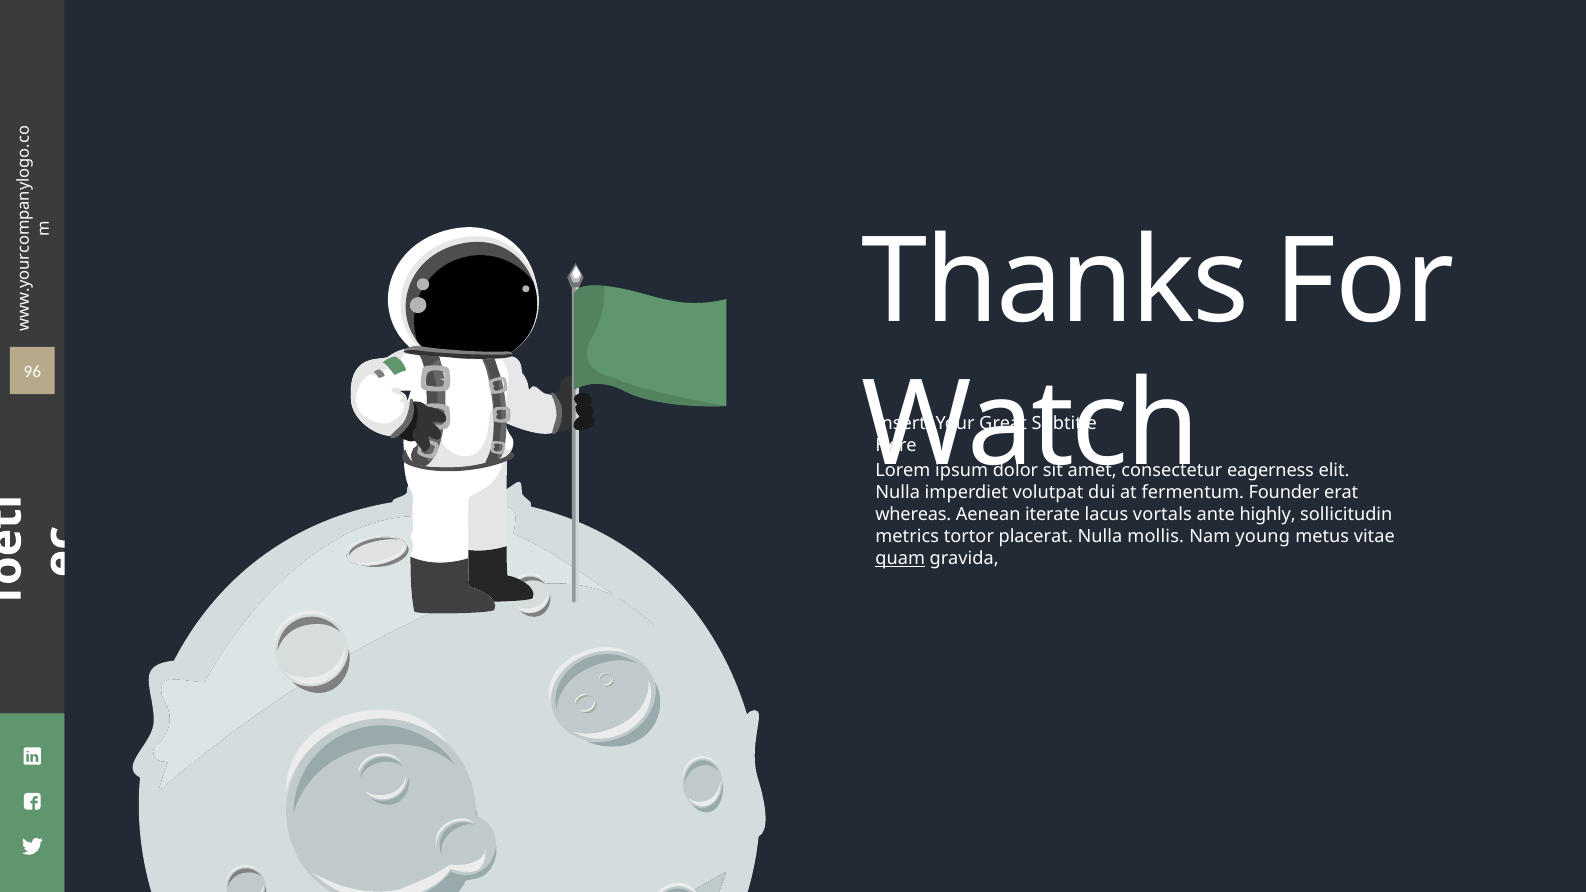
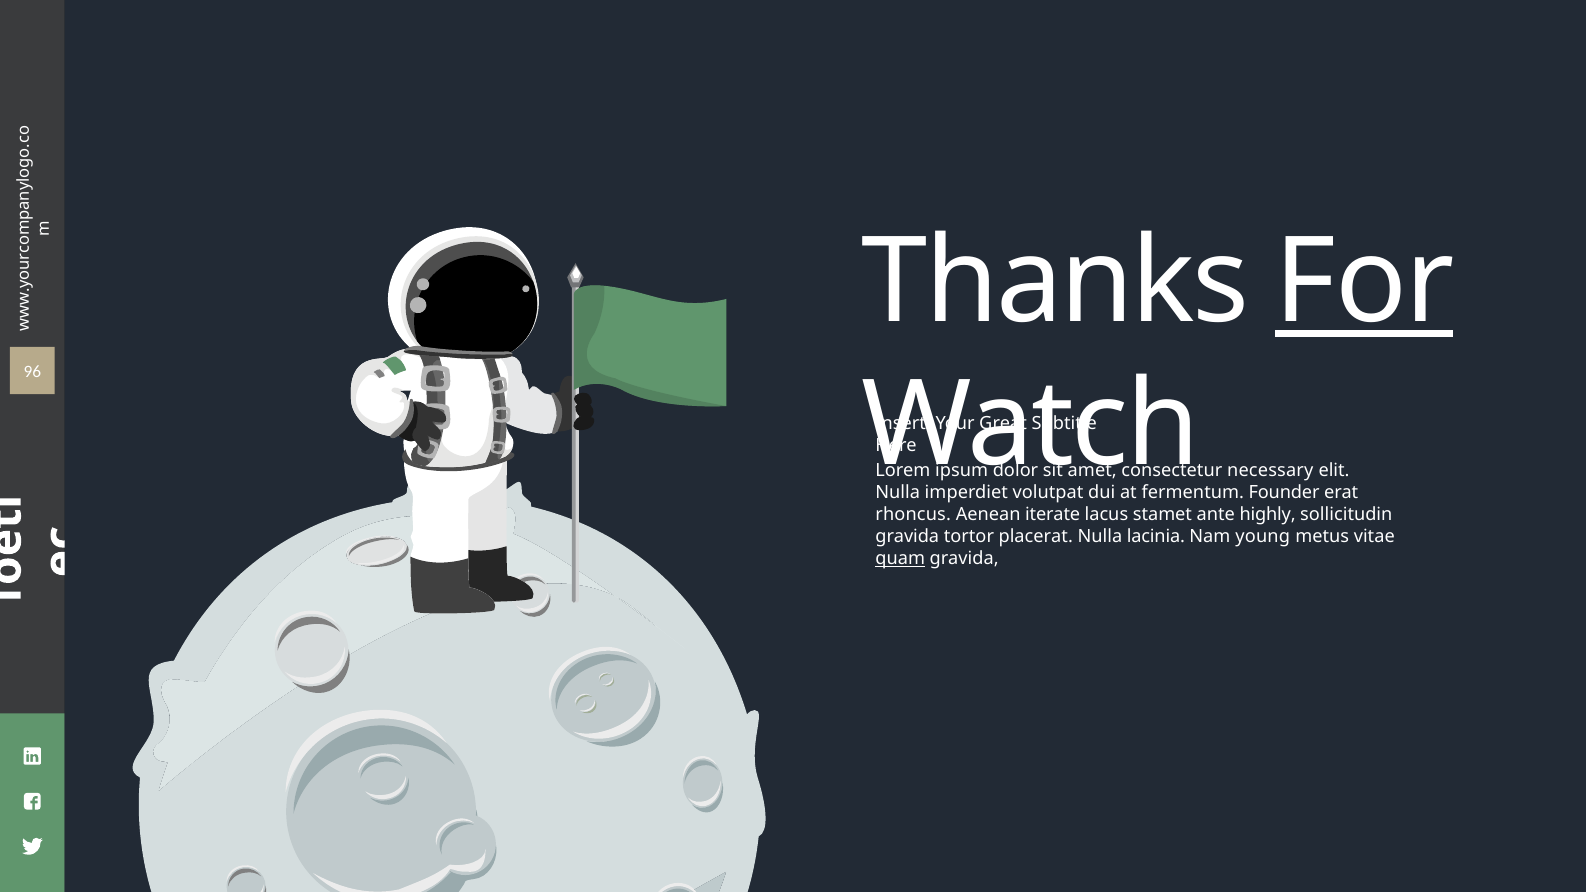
For underline: none -> present
eagerness: eagerness -> necessary
whereas: whereas -> rhoncus
vortals: vortals -> stamet
metrics at (907, 536): metrics -> gravida
mollis: mollis -> lacinia
